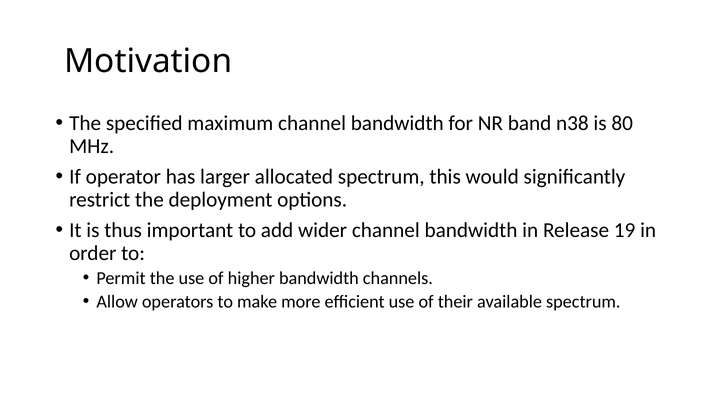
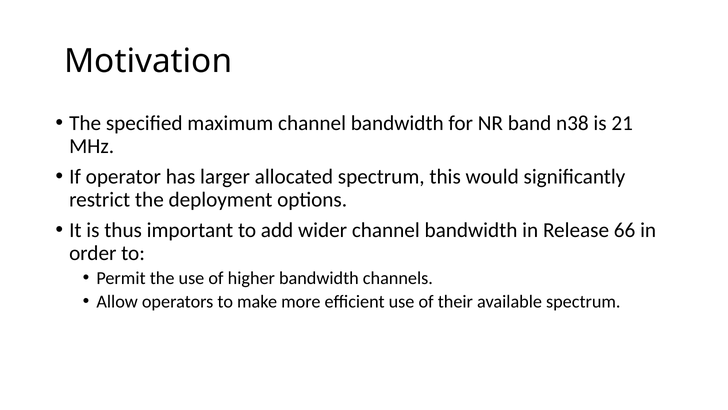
80: 80 -> 21
19: 19 -> 66
